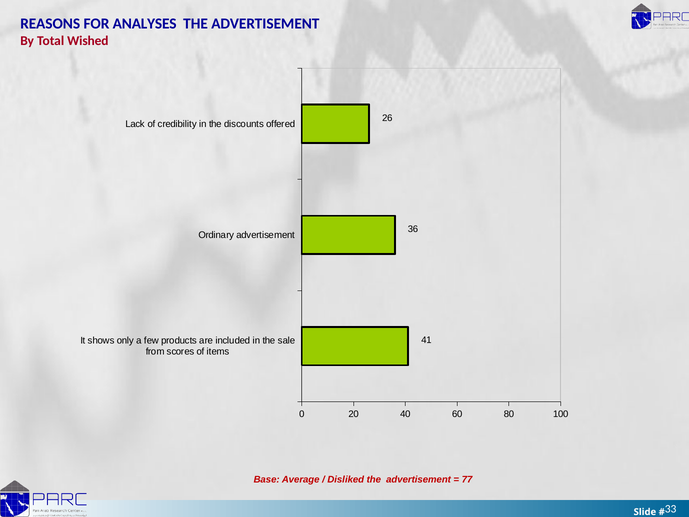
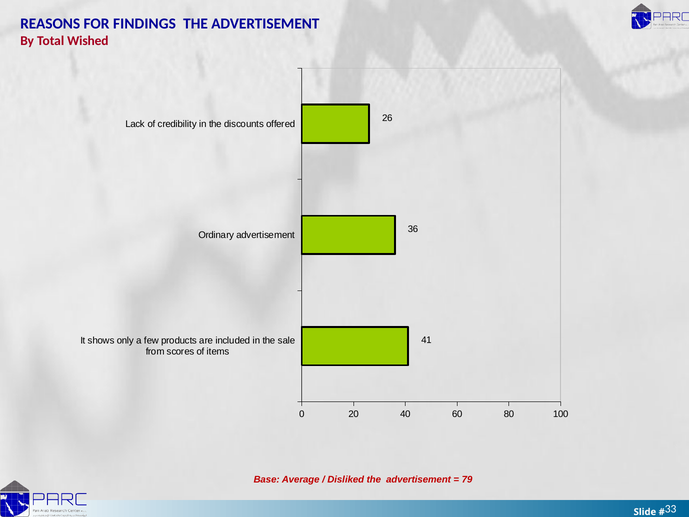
ANALYSES: ANALYSES -> FINDINGS
77: 77 -> 79
